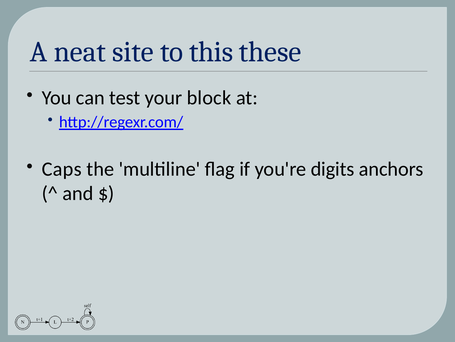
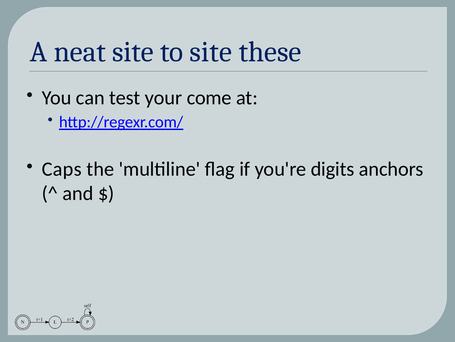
to this: this -> site
block: block -> come
